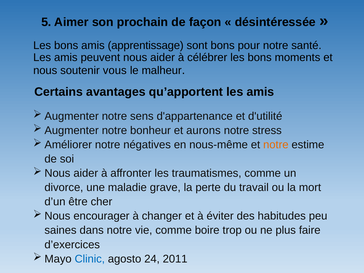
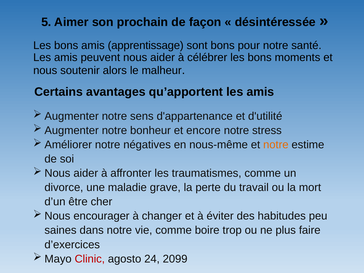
vous: vous -> alors
aurons: aurons -> encore
Clinic colour: blue -> red
2011: 2011 -> 2099
